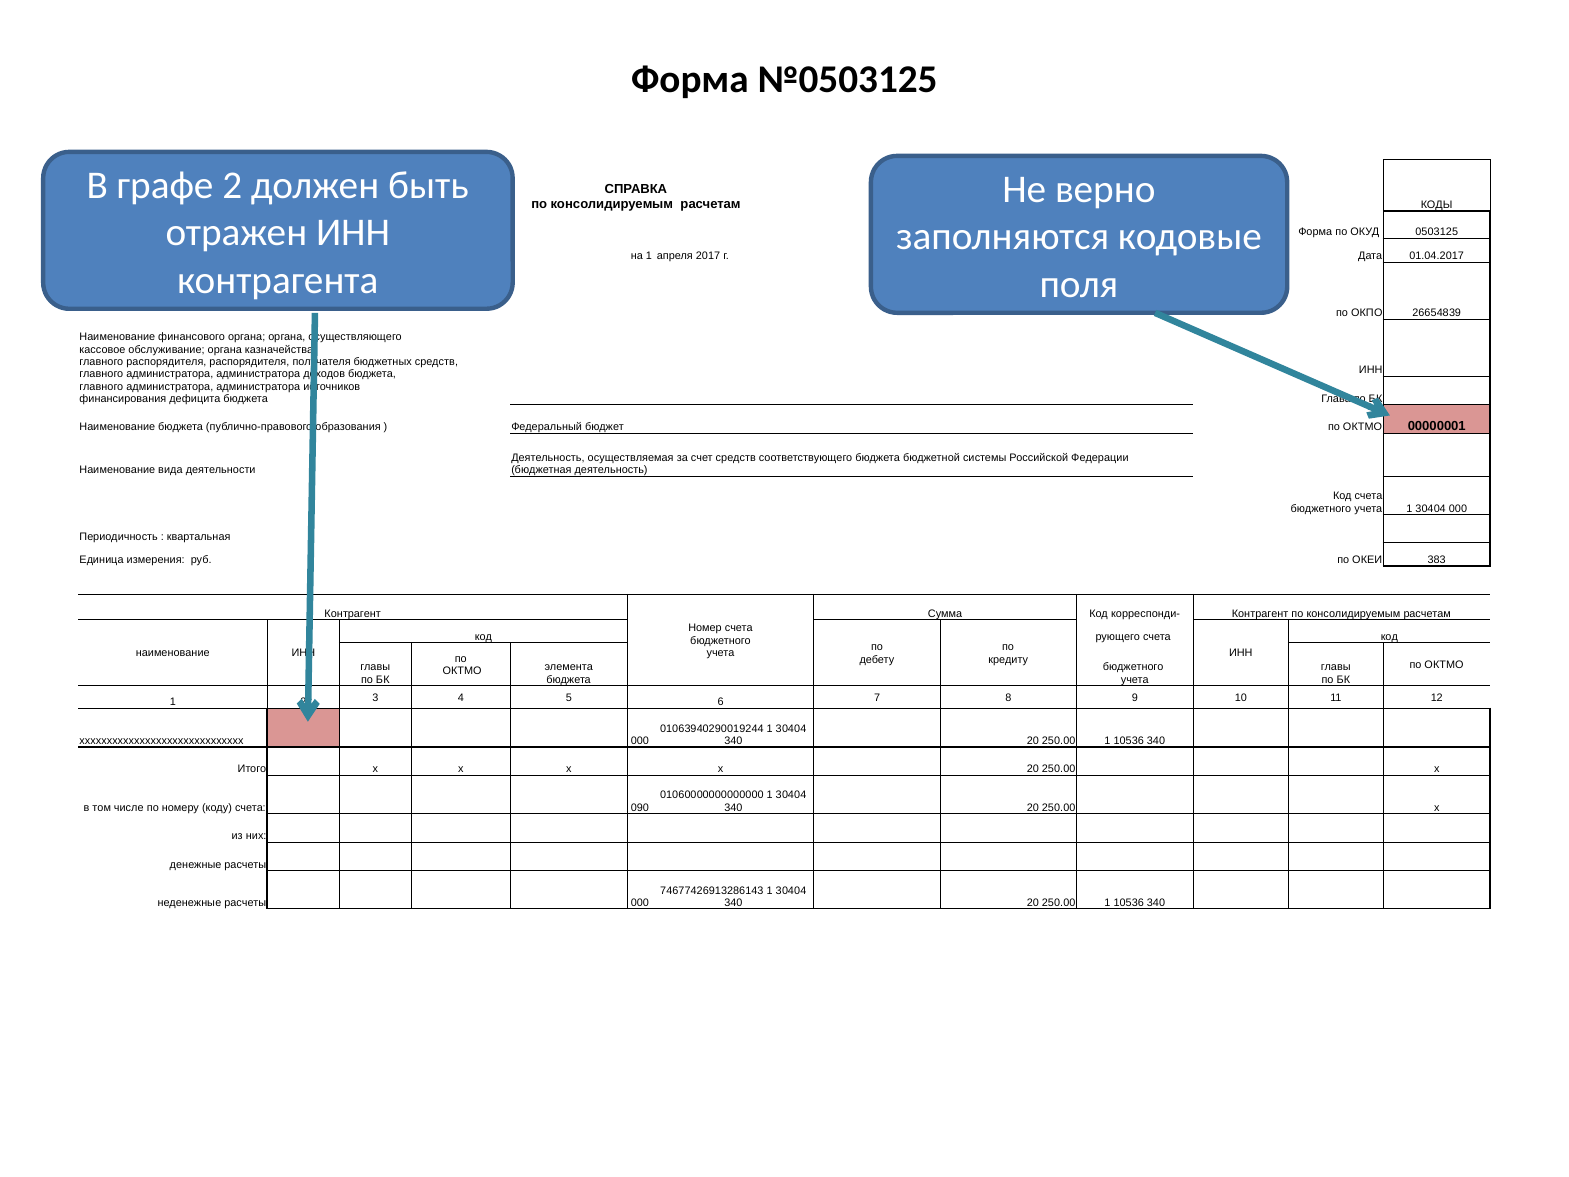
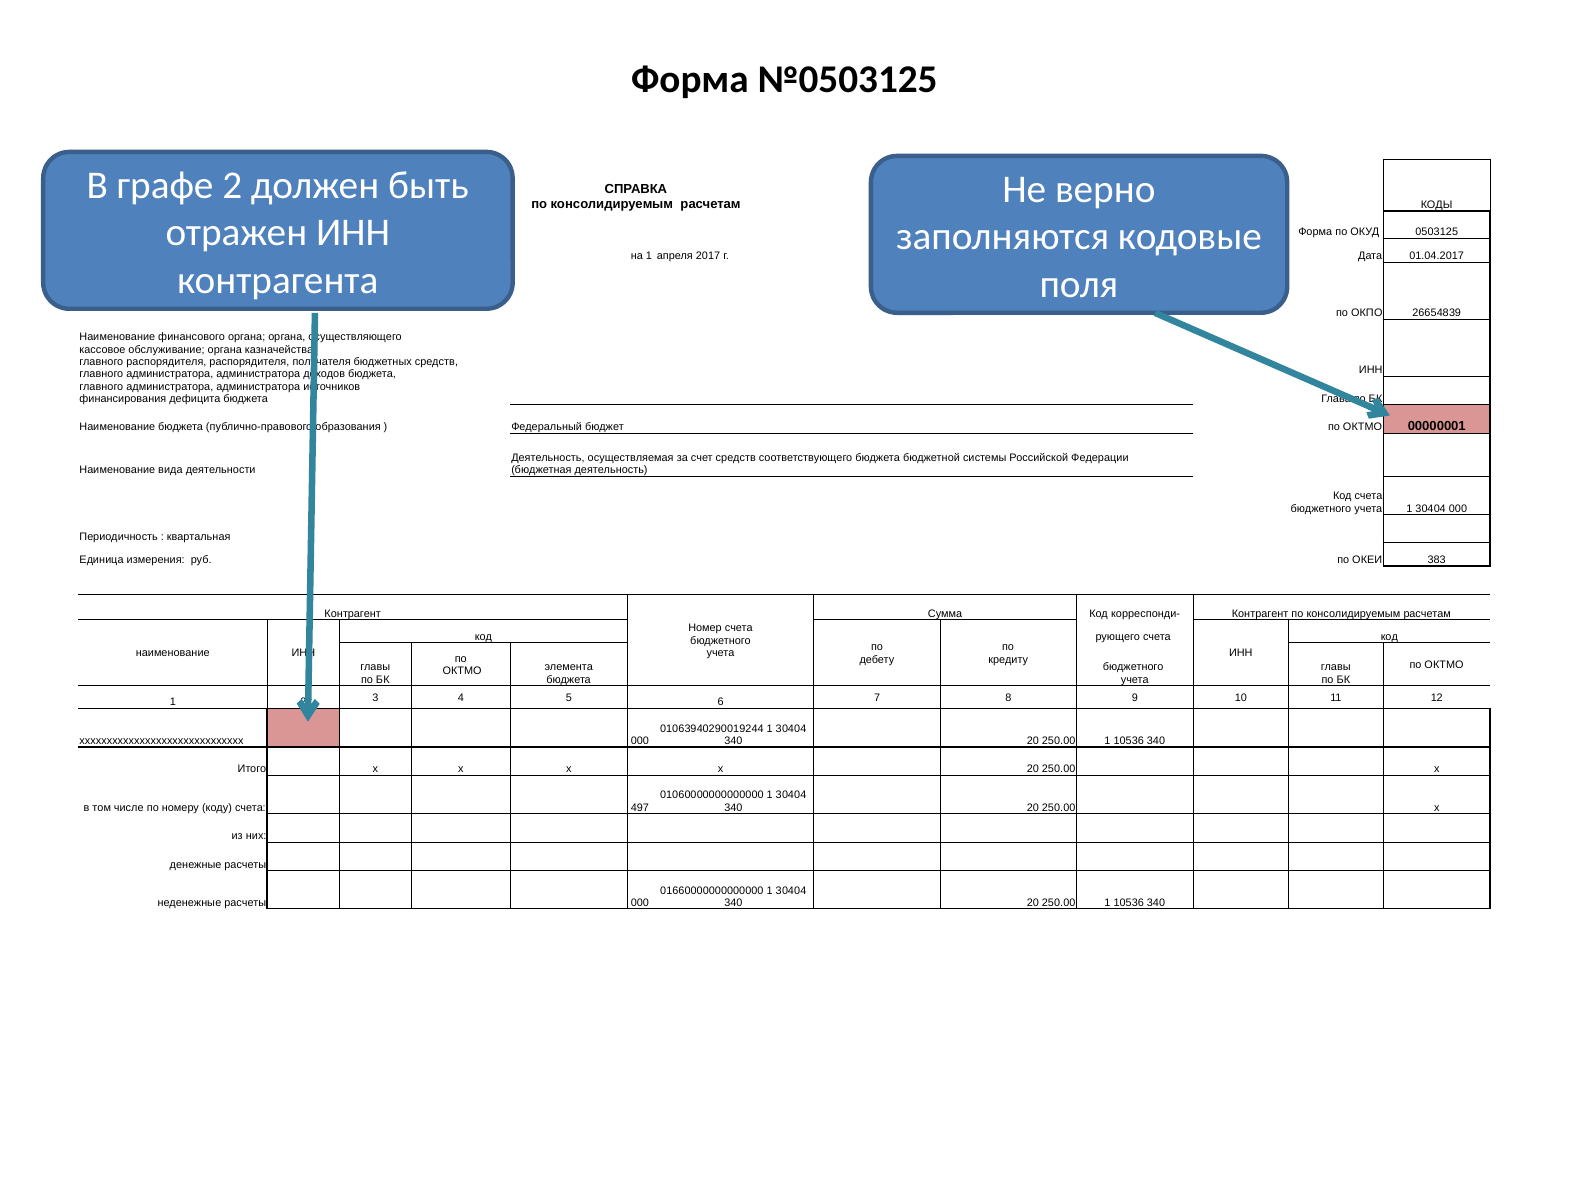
090: 090 -> 497
74677426913286143: 74677426913286143 -> 01660000000000000
